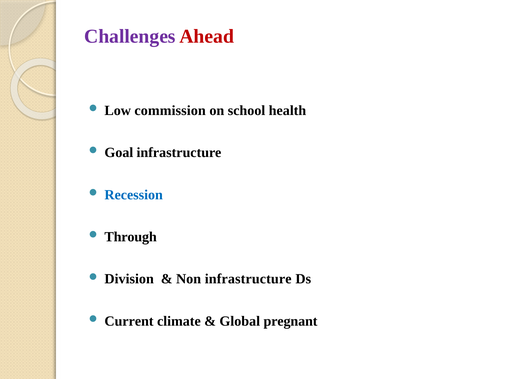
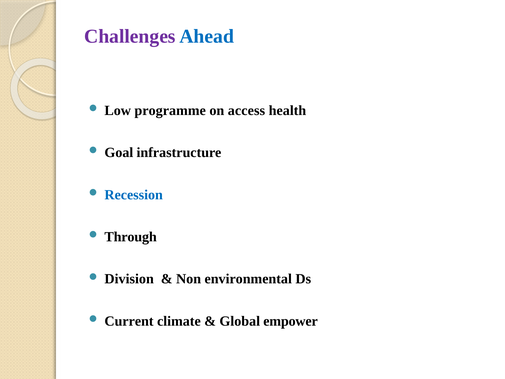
Ahead colour: red -> blue
commission: commission -> programme
school: school -> access
Non infrastructure: infrastructure -> environmental
pregnant: pregnant -> empower
